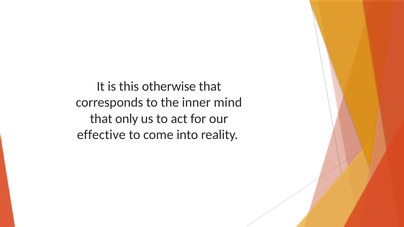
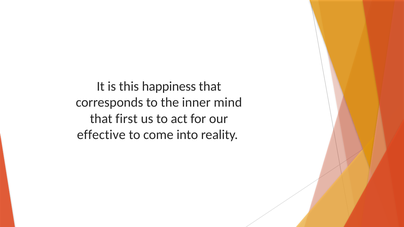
otherwise: otherwise -> happiness
only: only -> first
